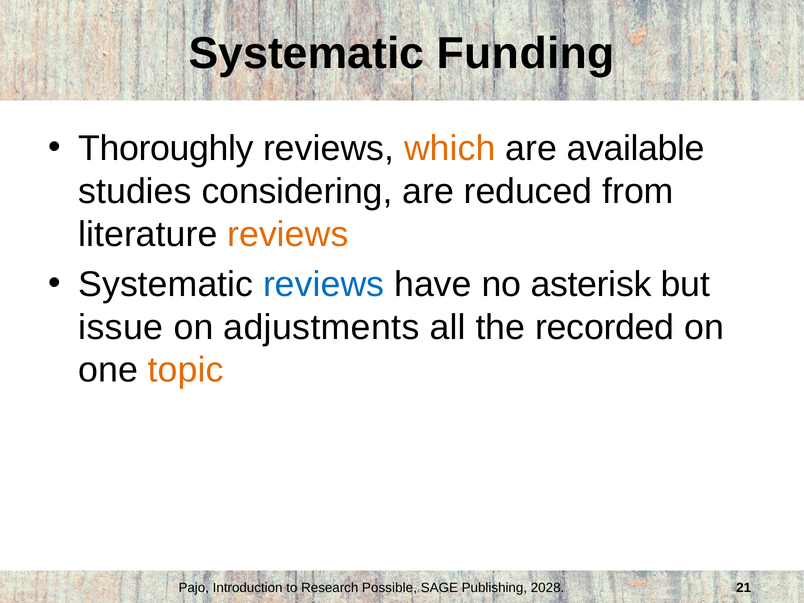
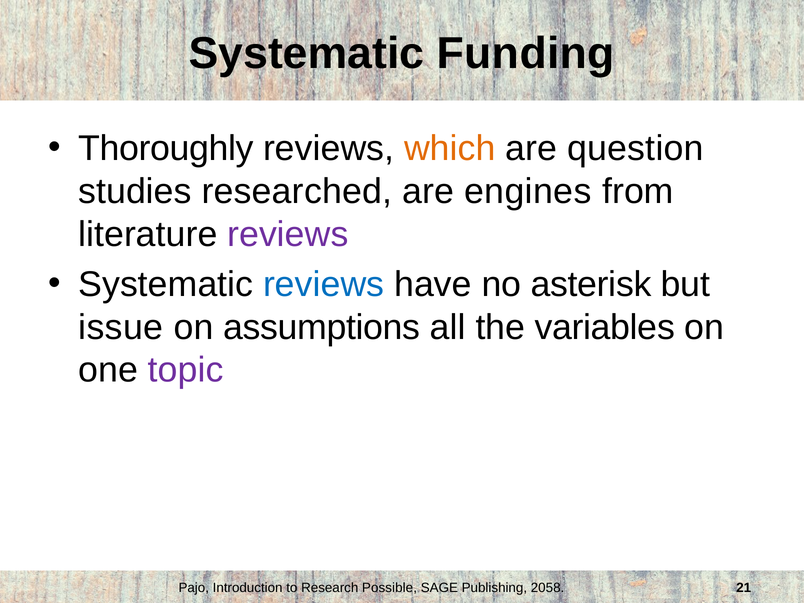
available: available -> question
considering: considering -> researched
reduced: reduced -> engines
reviews at (288, 234) colour: orange -> purple
adjustments: adjustments -> assumptions
recorded: recorded -> variables
topic colour: orange -> purple
2028: 2028 -> 2058
